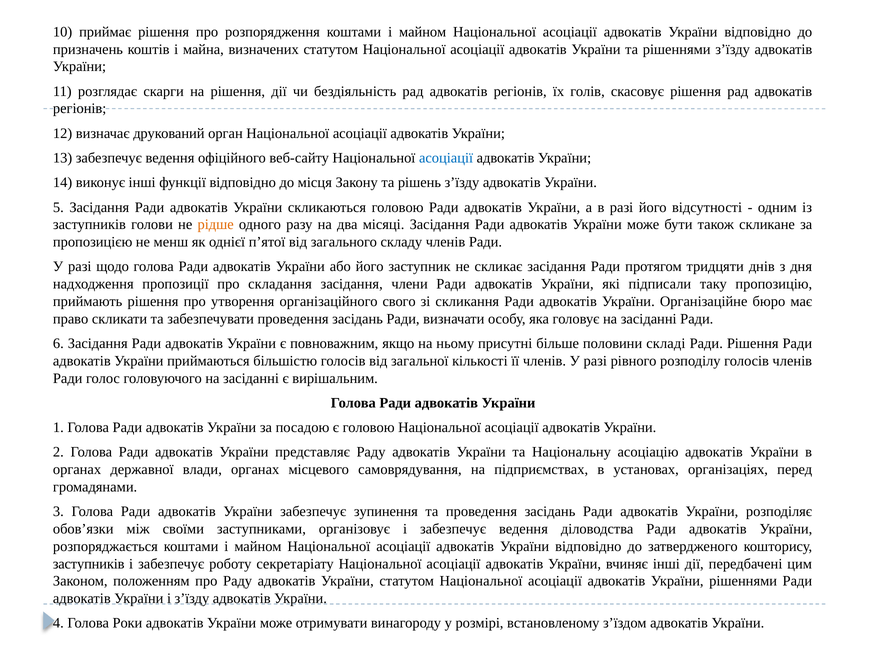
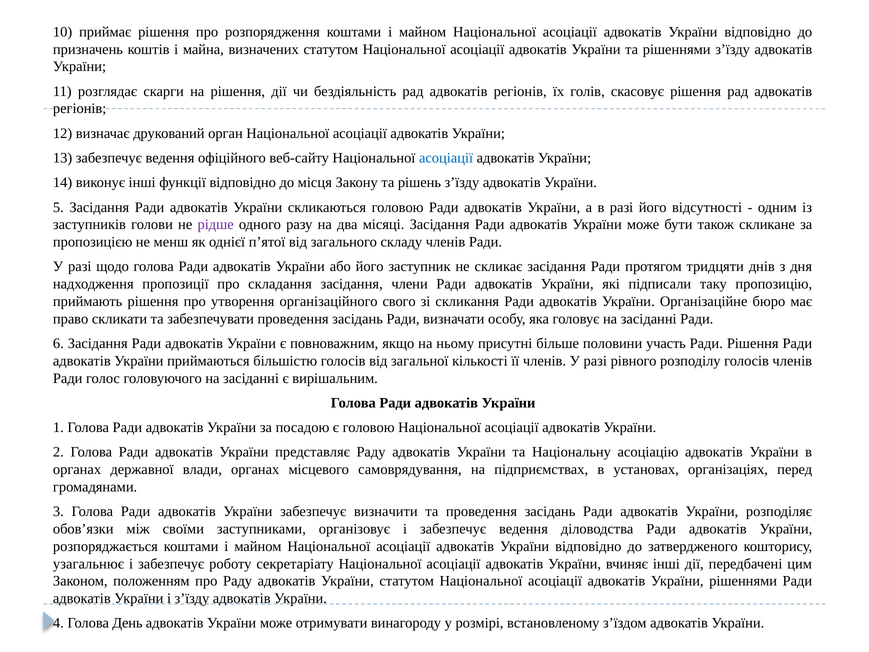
рідше colour: orange -> purple
складі: складі -> участь
зупинення: зупинення -> визначити
заступників at (89, 564): заступників -> узагальнює
Роки: Роки -> День
